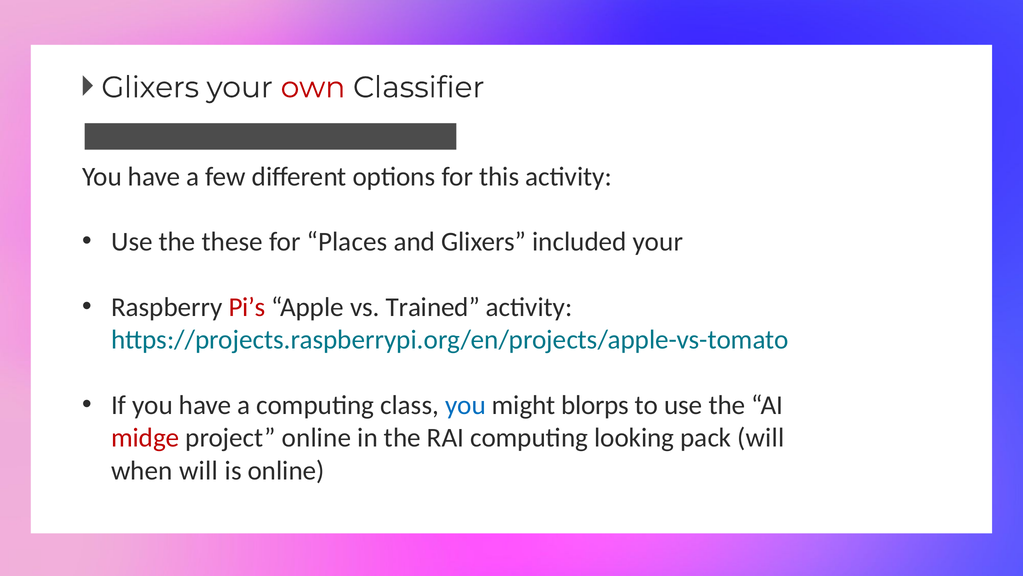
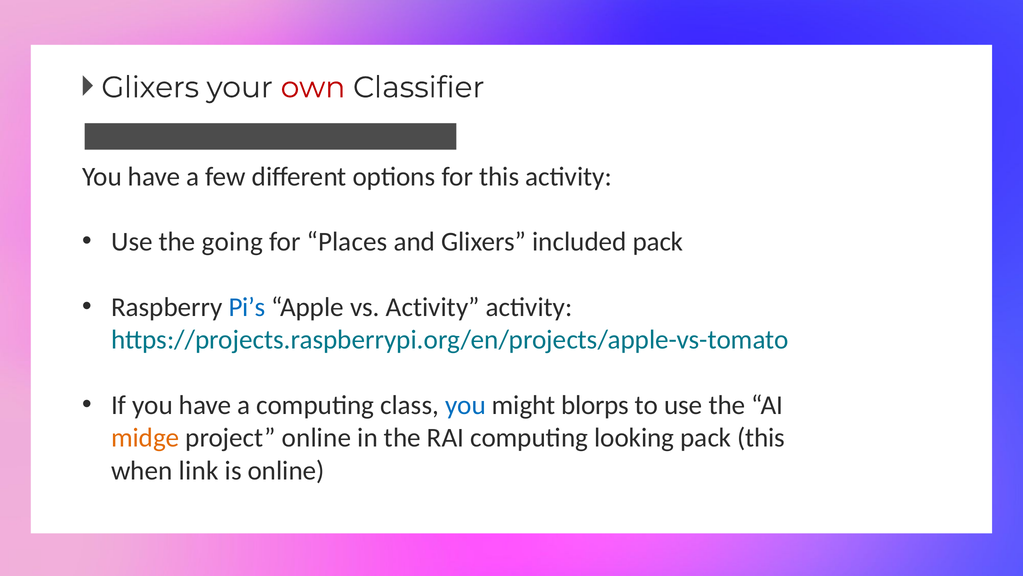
these: these -> going
included your: your -> pack
Pi’s colour: red -> blue
vs Trained: Trained -> Activity
midge colour: red -> orange
pack will: will -> this
when will: will -> link
